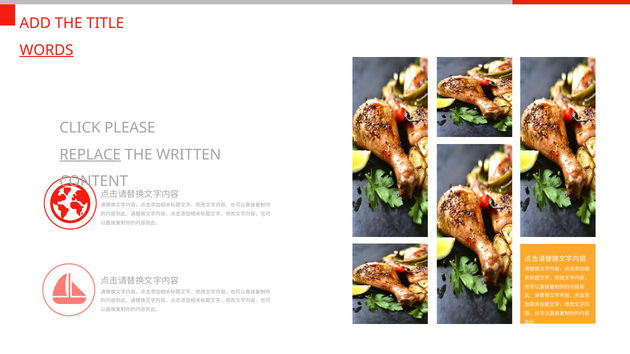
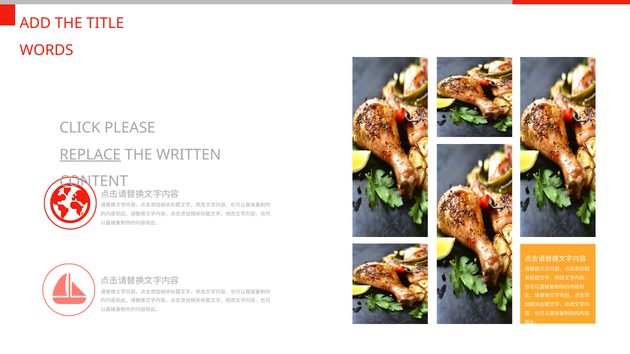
WORDS at (46, 50) underline: present -> none
